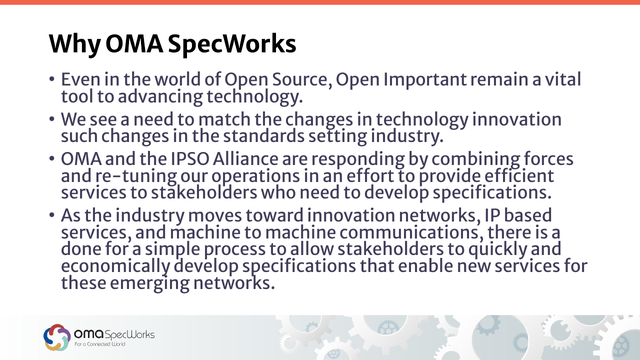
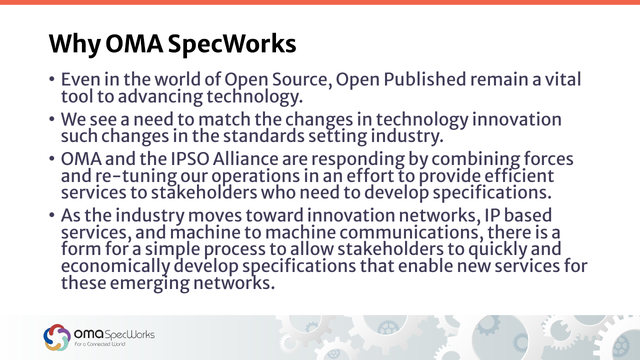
Important: Important -> Published
done: done -> form
